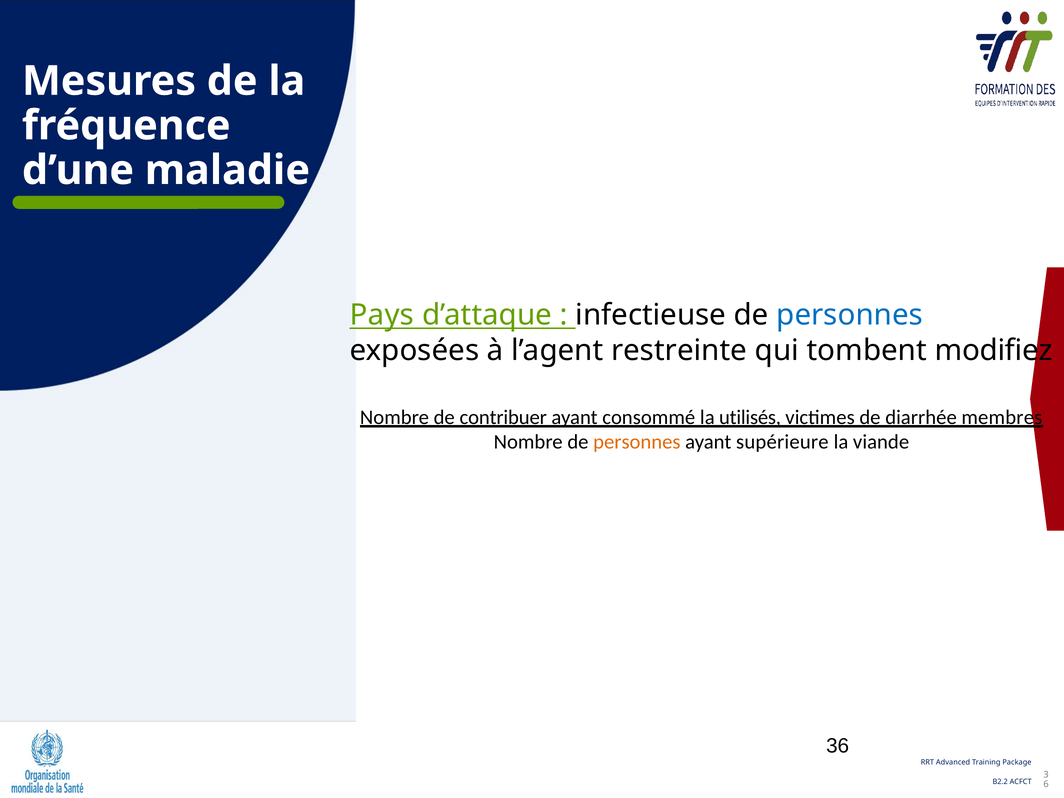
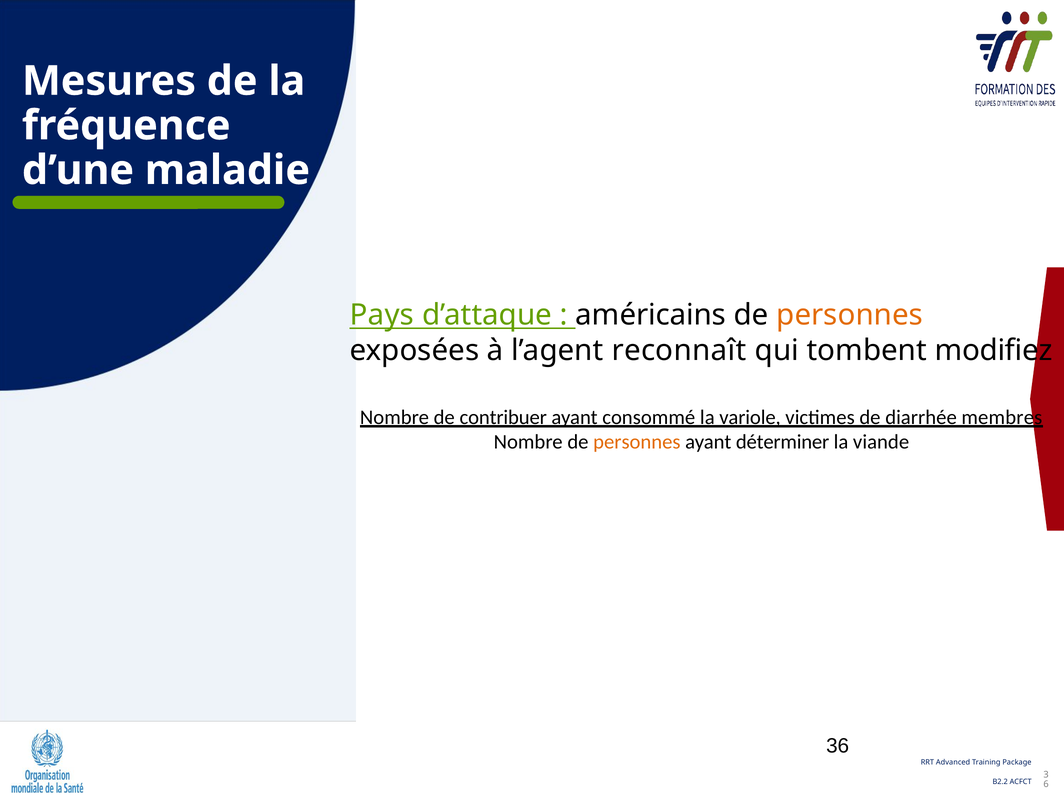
infectieuse: infectieuse -> américains
personnes at (850, 315) colour: blue -> orange
restreinte: restreinte -> reconnaît
utilisés: utilisés -> variole
supérieure: supérieure -> déterminer
